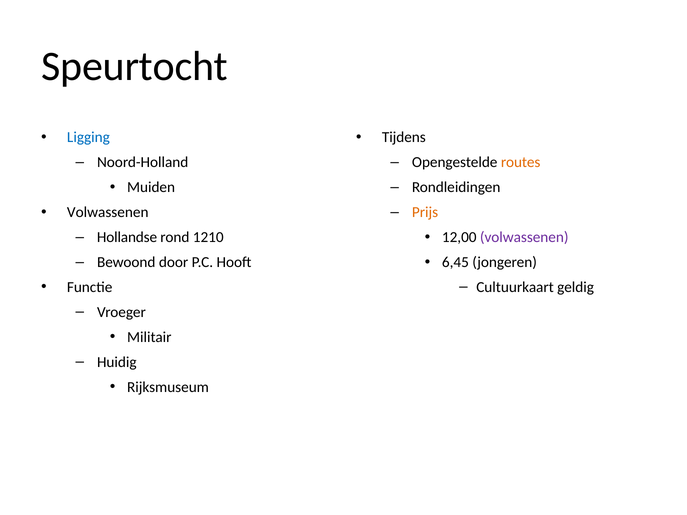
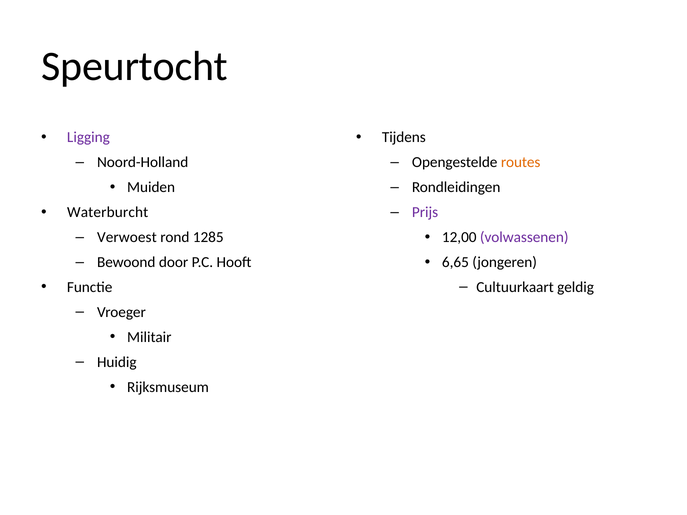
Ligging colour: blue -> purple
Volwassenen at (108, 212): Volwassenen -> Waterburcht
Prijs colour: orange -> purple
Hollandse: Hollandse -> Verwoest
1210: 1210 -> 1285
6,45: 6,45 -> 6,65
